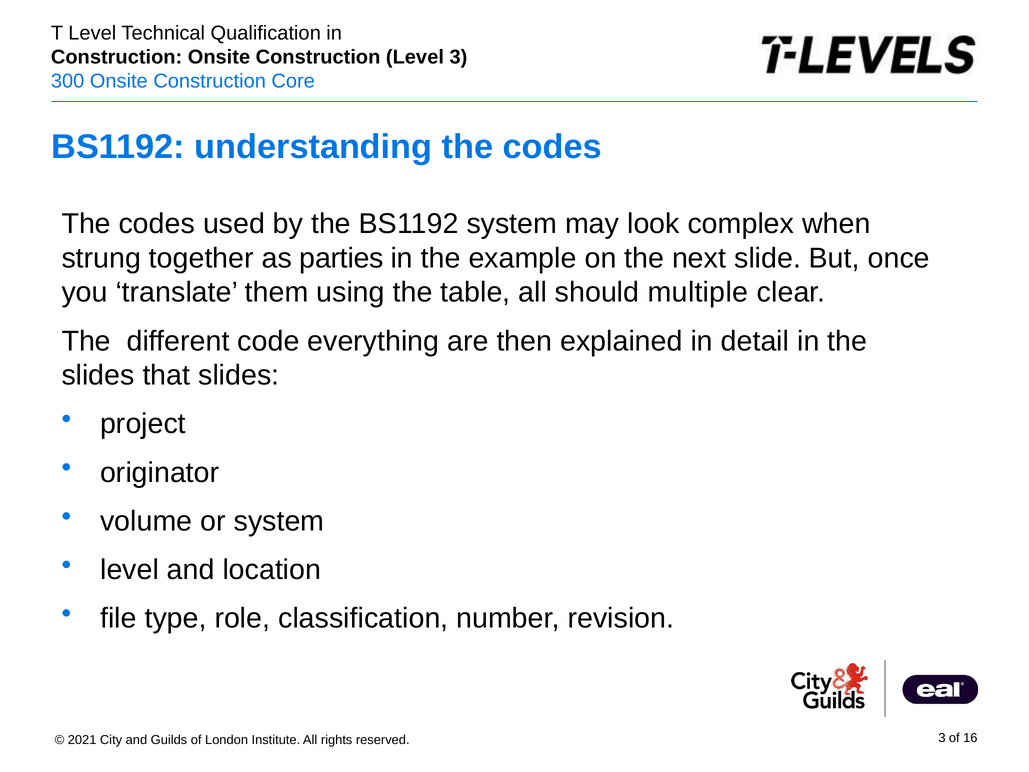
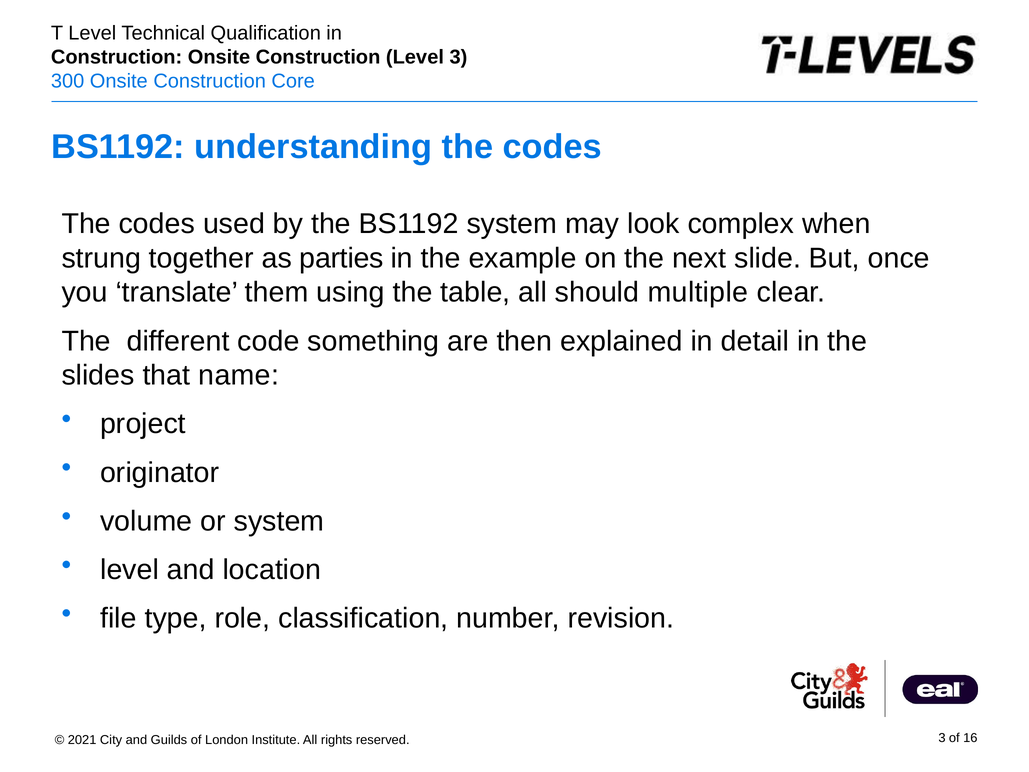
everything: everything -> something
that slides: slides -> name
